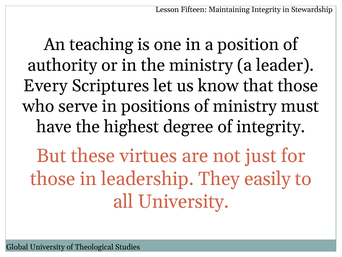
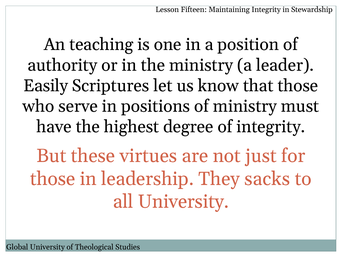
Every: Every -> Easily
easily: easily -> sacks
